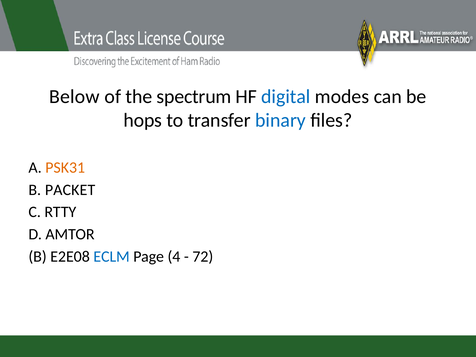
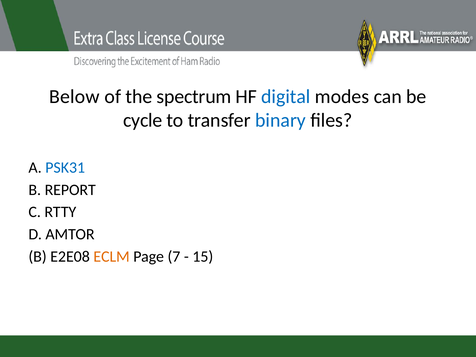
hops: hops -> cycle
PSK31 colour: orange -> blue
PACKET: PACKET -> REPORT
ECLM colour: blue -> orange
4: 4 -> 7
72: 72 -> 15
